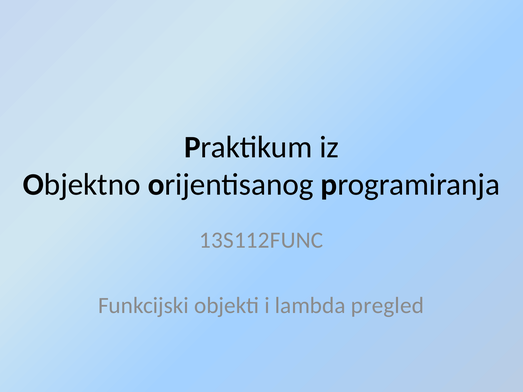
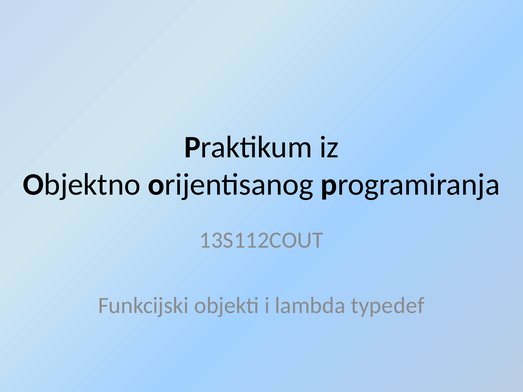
13S112FUNC: 13S112FUNC -> 13S112COUT
pregled: pregled -> typedef
